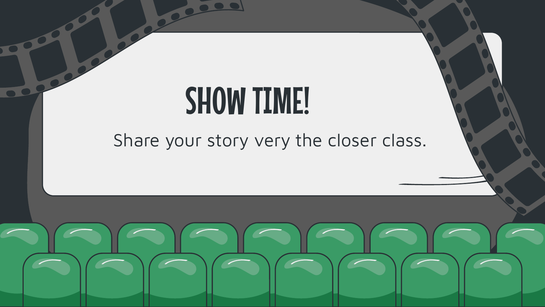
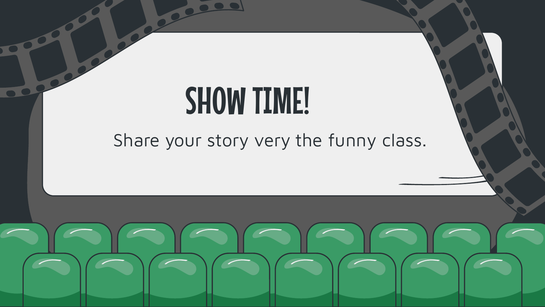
closer: closer -> funny
